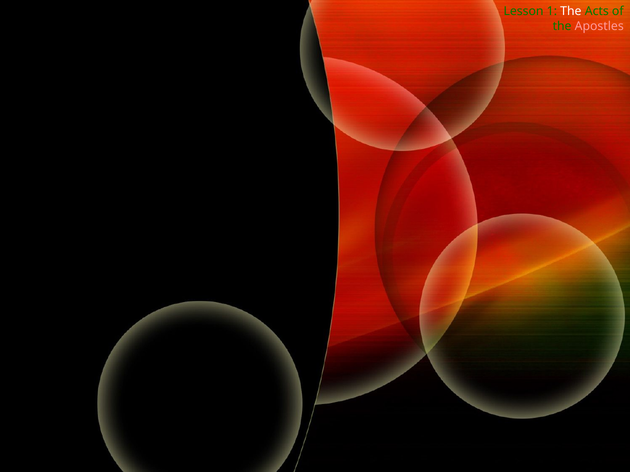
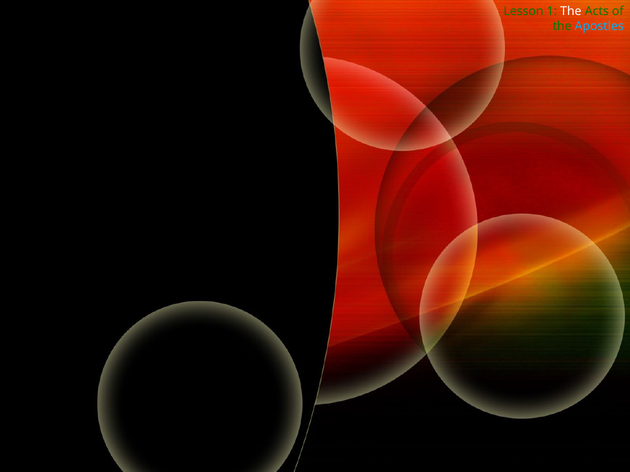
Apostles colour: pink -> light blue
